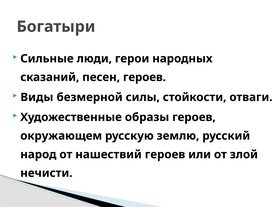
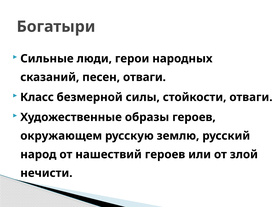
песен героев: героев -> отваги
Виды: Виды -> Класс
